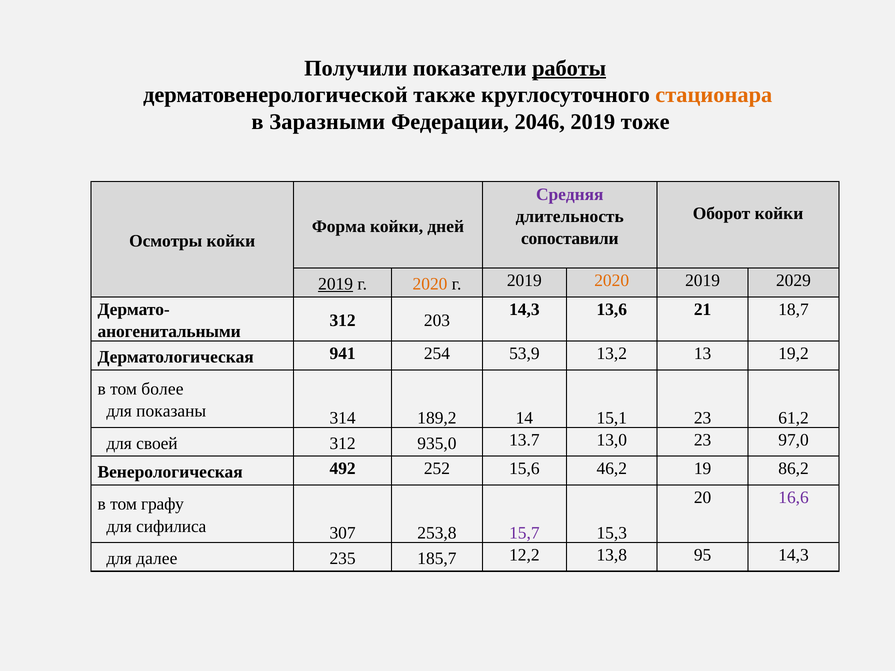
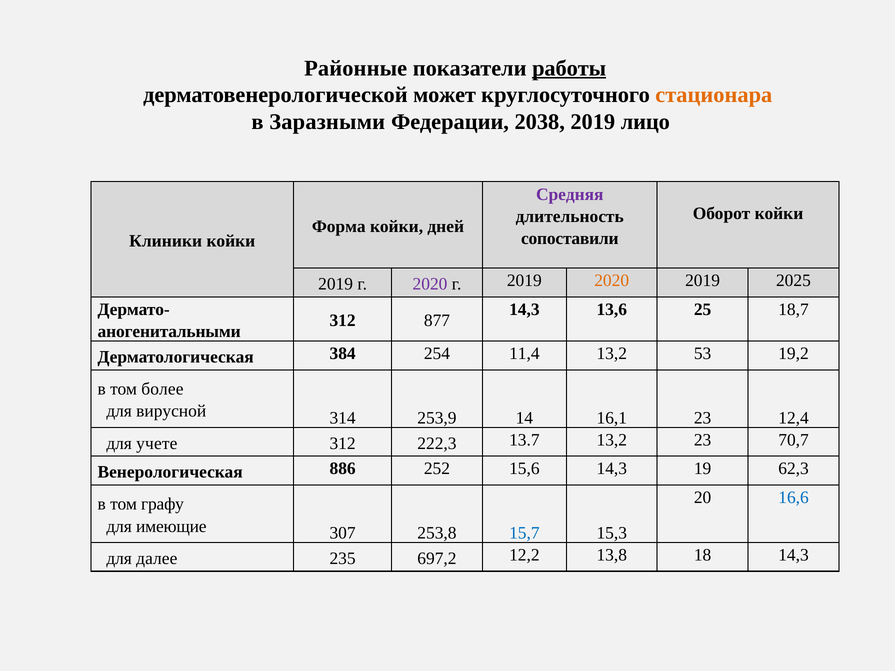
Получили: Получили -> Районные
также: также -> может
2046: 2046 -> 2038
тоже: тоже -> лицо
Осмотры: Осмотры -> Клиники
2019 at (336, 284) underline: present -> none
2020 at (430, 284) colour: orange -> purple
2029: 2029 -> 2025
21: 21 -> 25
203: 203 -> 877
941: 941 -> 384
53,9: 53,9 -> 11,4
13: 13 -> 53
показаны: показаны -> вирусной
189,2: 189,2 -> 253,9
15,1: 15,1 -> 16,1
61,2: 61,2 -> 12,4
своей: своей -> учете
935,0: 935,0 -> 222,3
13.7 13,0: 13,0 -> 13,2
97,0: 97,0 -> 70,7
492: 492 -> 886
15,6 46,2: 46,2 -> 14,3
86,2: 86,2 -> 62,3
16,6 colour: purple -> blue
сифилиса: сифилиса -> имеющие
15,7 colour: purple -> blue
185,7: 185,7 -> 697,2
95: 95 -> 18
